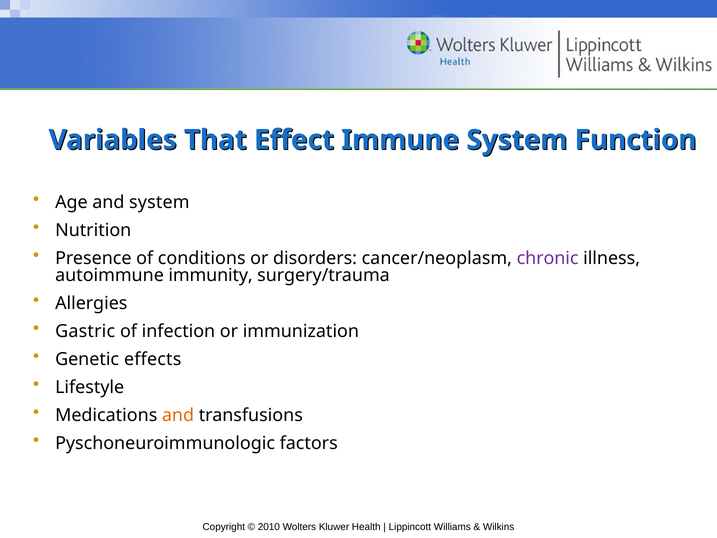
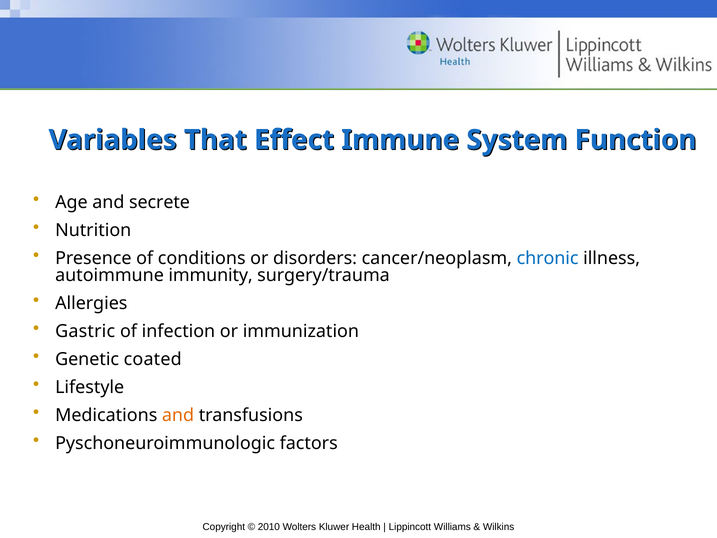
and system: system -> secrete
chronic colour: purple -> blue
effects: effects -> coated
